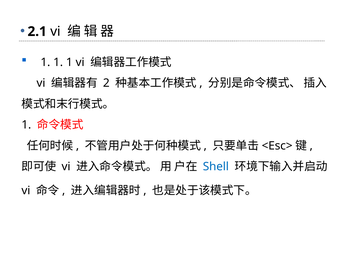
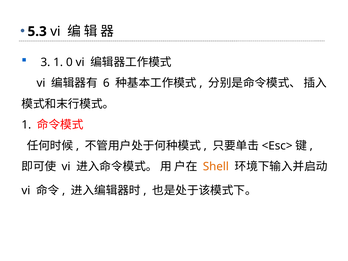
2.1: 2.1 -> 5.3
1 at (45, 62): 1 -> 3
1 at (69, 62): 1 -> 0
2: 2 -> 6
Shell colour: blue -> orange
